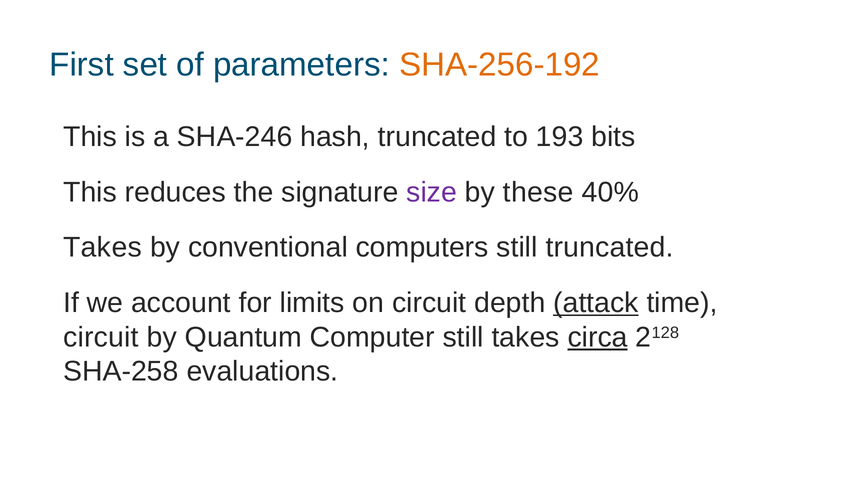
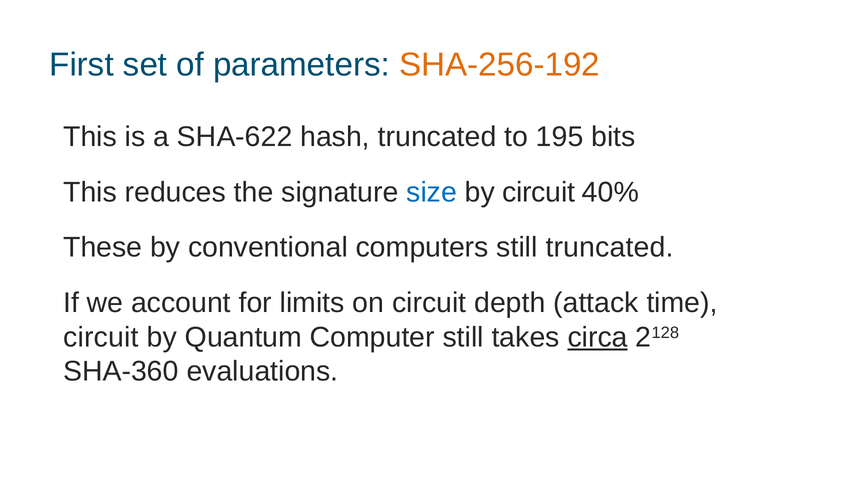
SHA-246: SHA-246 -> SHA-622
193: 193 -> 195
size colour: purple -> blue
by these: these -> circuit
Takes at (103, 248): Takes -> These
attack underline: present -> none
SHA-258: SHA-258 -> SHA-360
